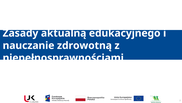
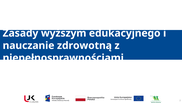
aktualną: aktualną -> wyższym
